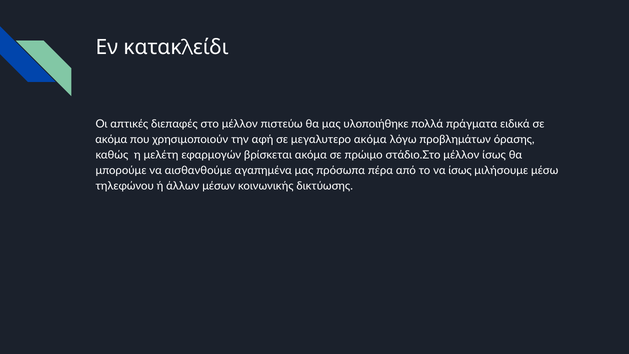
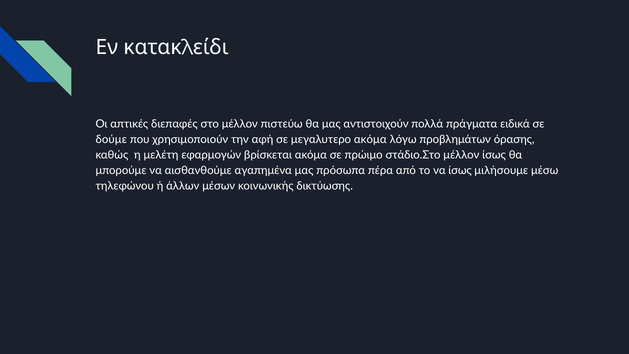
υλοποιήθηκε: υλοποιήθηκε -> αντιστοιχούν
ακόμα at (111, 139): ακόμα -> δούμε
